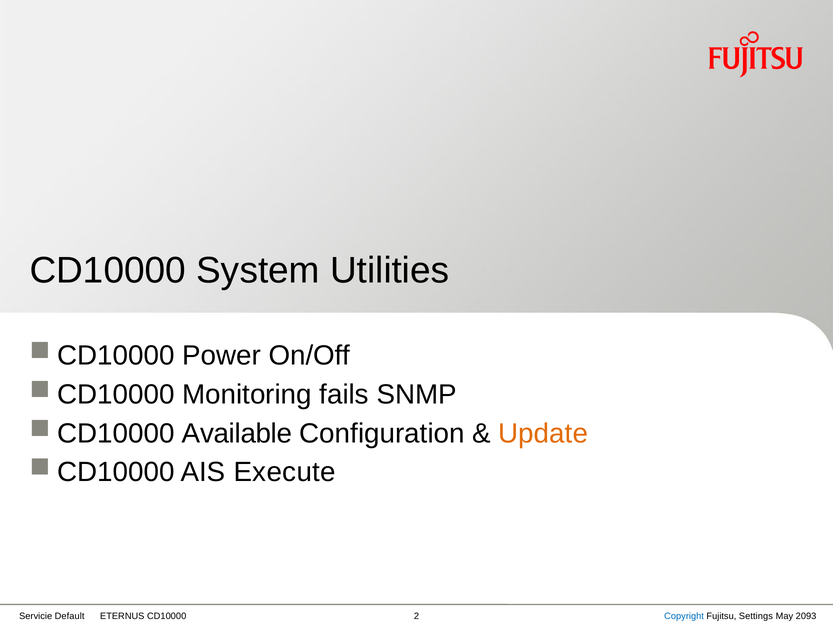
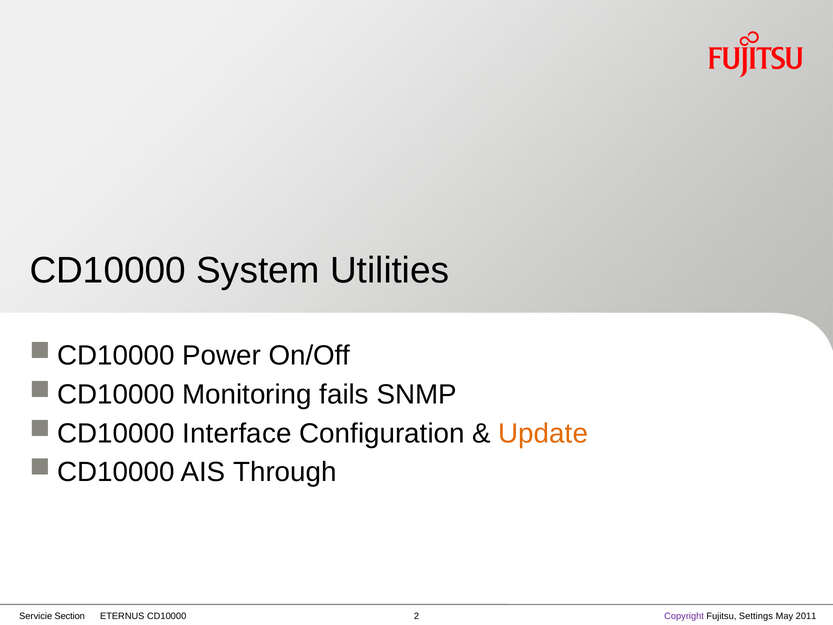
Available: Available -> Interface
Execute: Execute -> Through
Copyright colour: blue -> purple
2093: 2093 -> 2011
Default: Default -> Section
